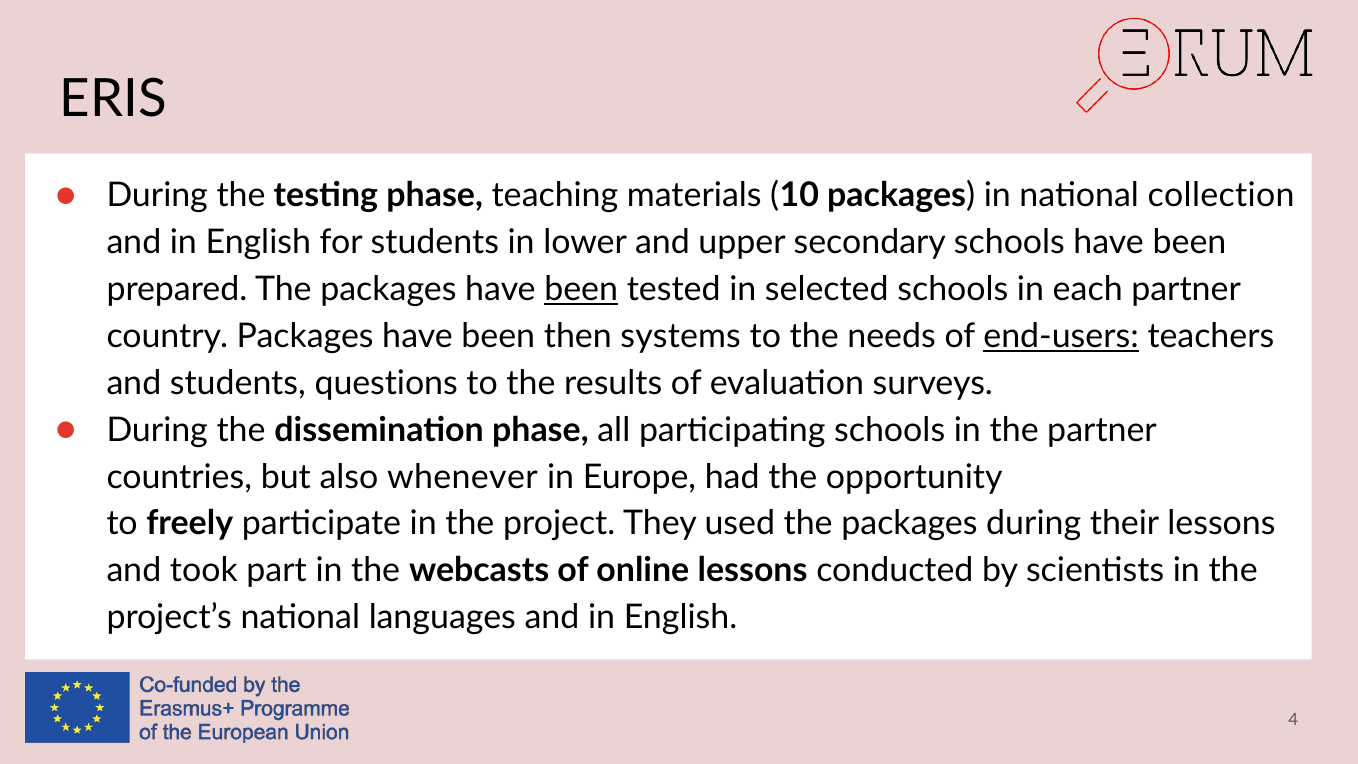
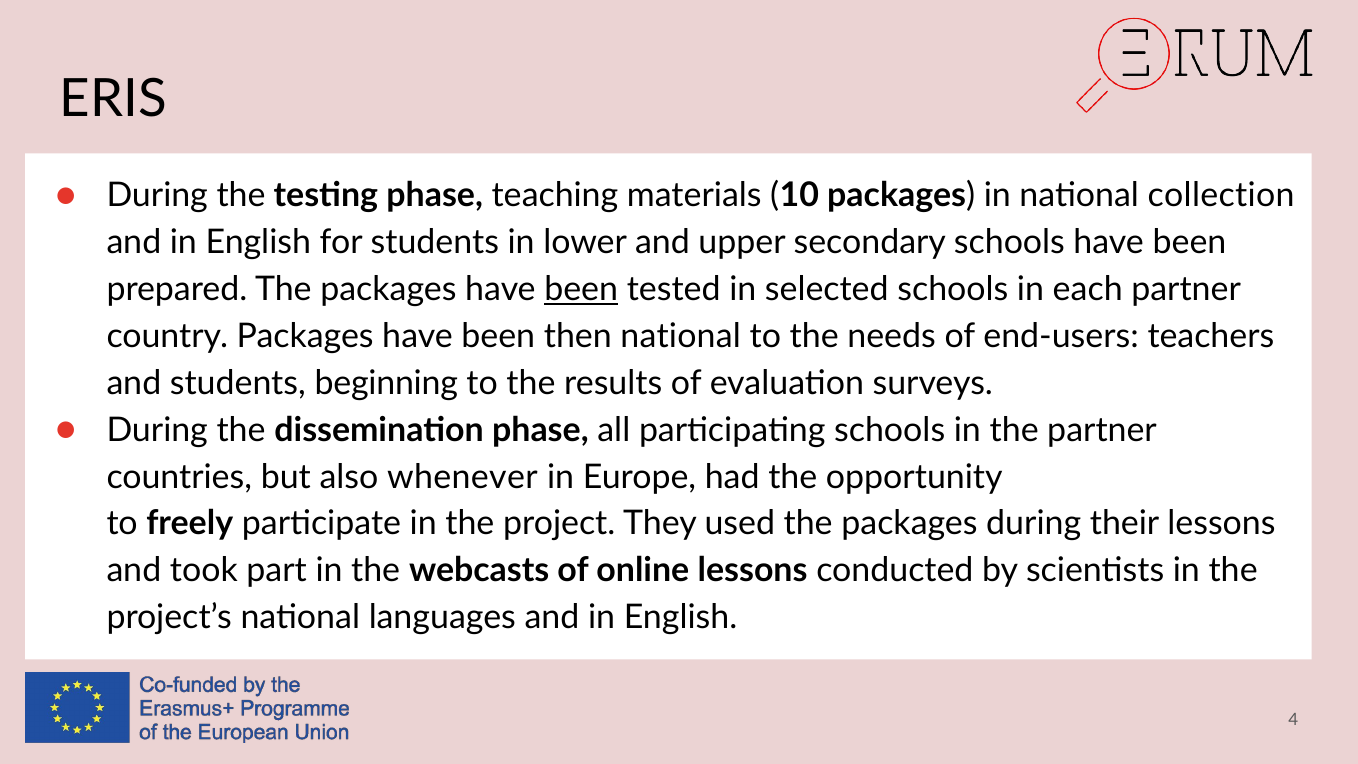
then systems: systems -> national
end-users underline: present -> none
questions: questions -> beginning
